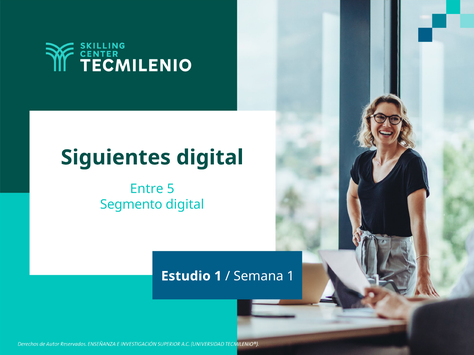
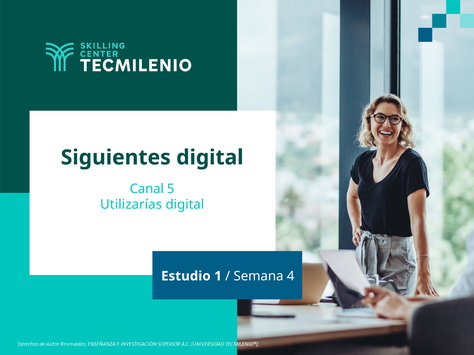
Entre: Entre -> Canal
Segmento: Segmento -> Utilizarías
Semana 1: 1 -> 4
